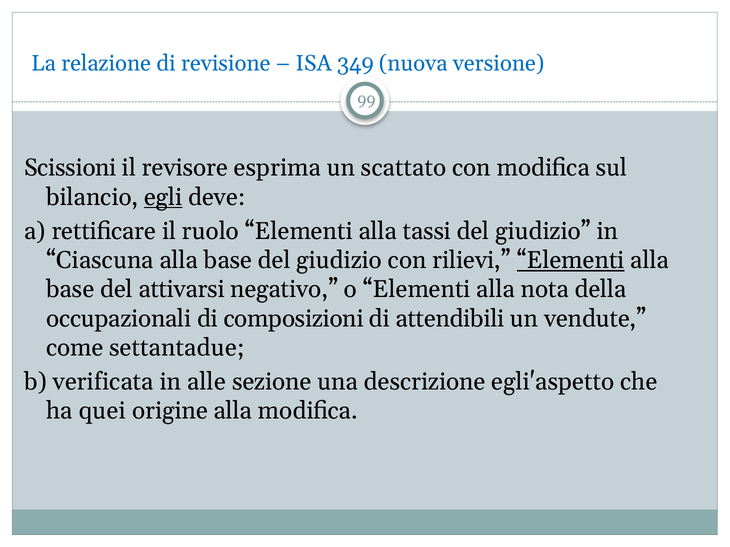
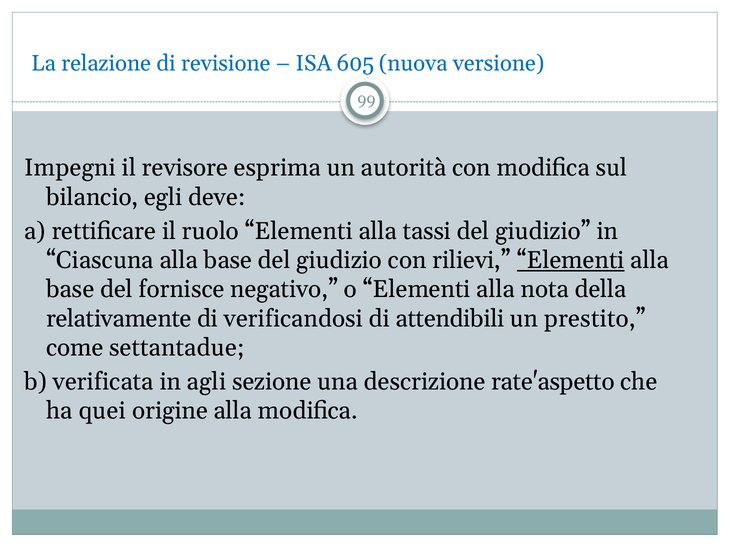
349: 349 -> 605
Scissioni: Scissioni -> Impegni
scattato: scattato -> autorità
egli underline: present -> none
attivarsi: attivarsi -> fornisce
occupazionali: occupazionali -> relativamente
composizioni: composizioni -> verificandosi
vendute: vendute -> prestito
alle: alle -> agli
egli'aspetto: egli'aspetto -> rate'aspetto
